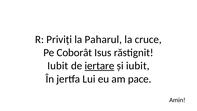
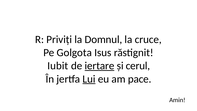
Paharul: Paharul -> Domnul
Coborât: Coborât -> Golgota
și iubit: iubit -> cerul
Lui underline: none -> present
